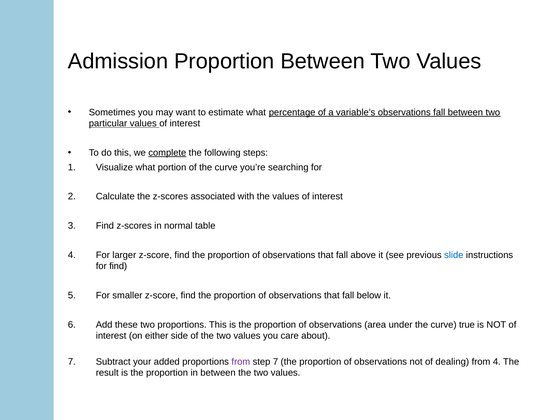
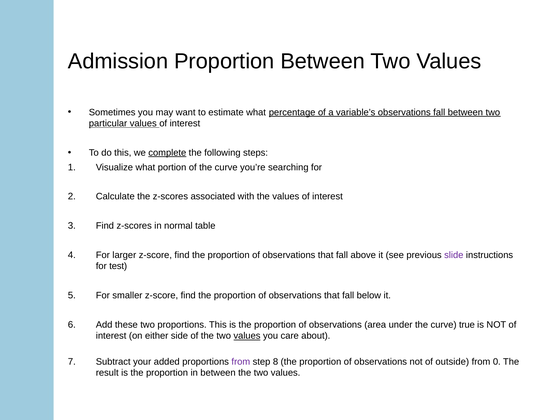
slide colour: blue -> purple
for find: find -> test
values at (247, 336) underline: none -> present
step 7: 7 -> 8
dealing: dealing -> outside
from 4: 4 -> 0
